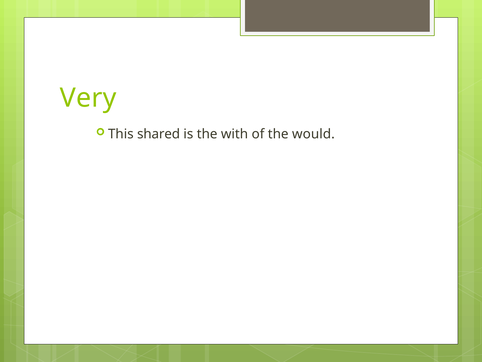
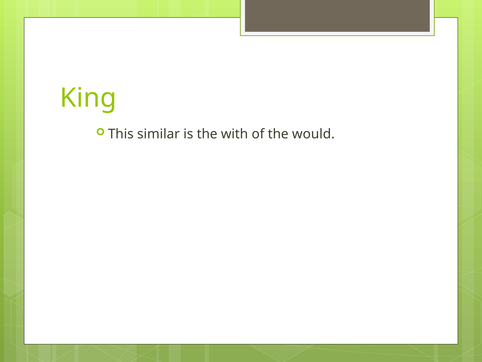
Very: Very -> King
shared: shared -> similar
